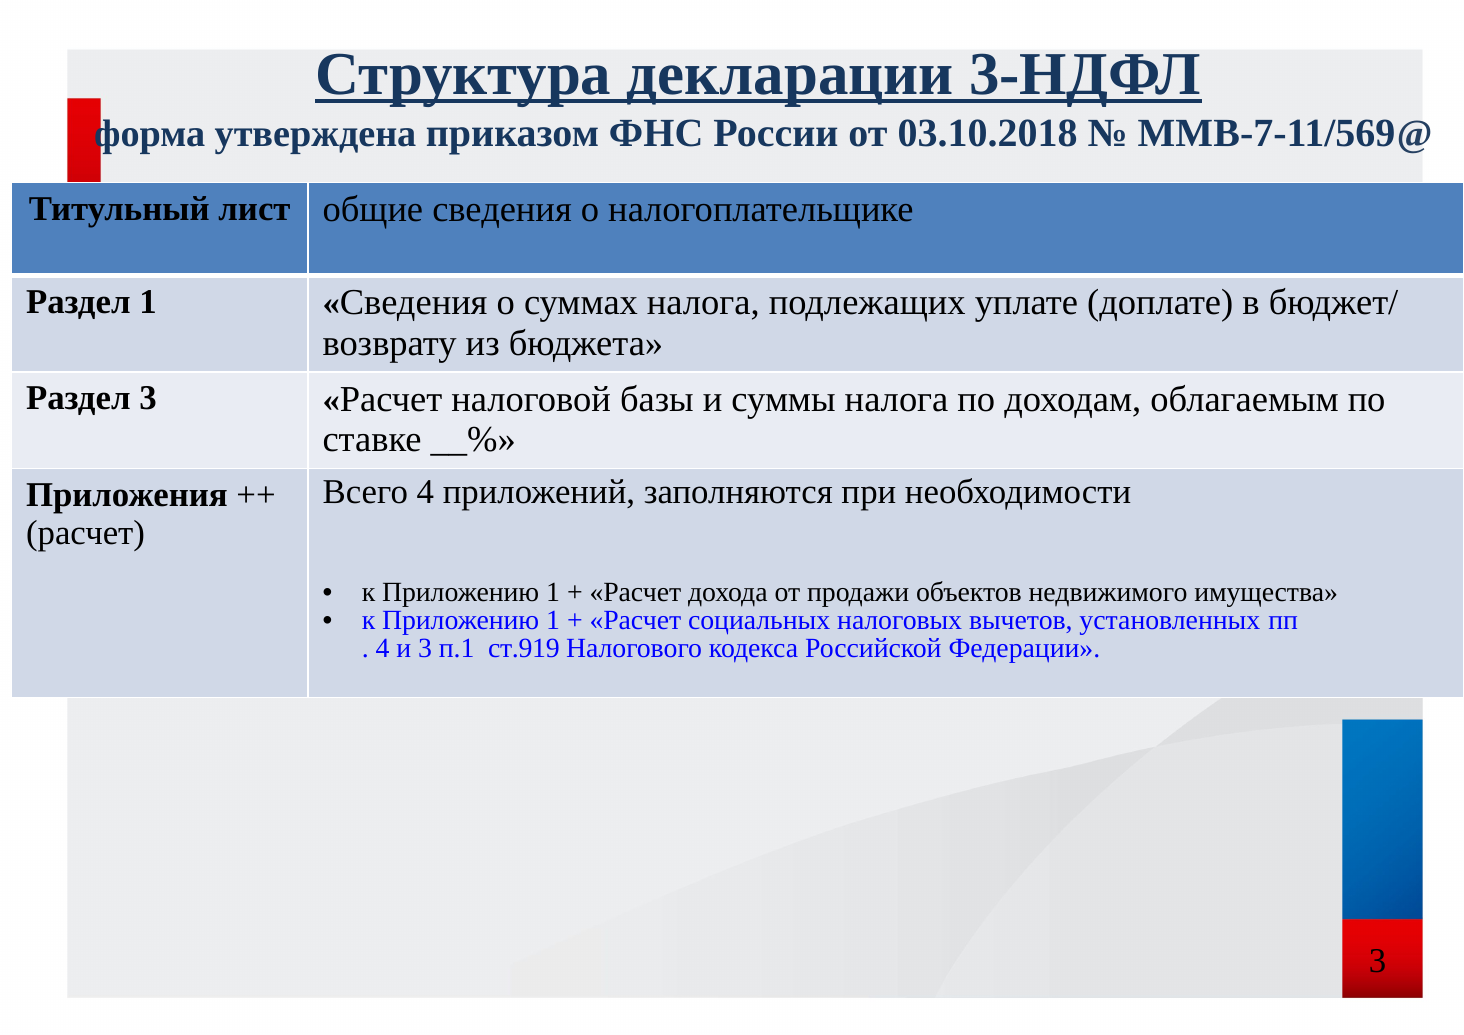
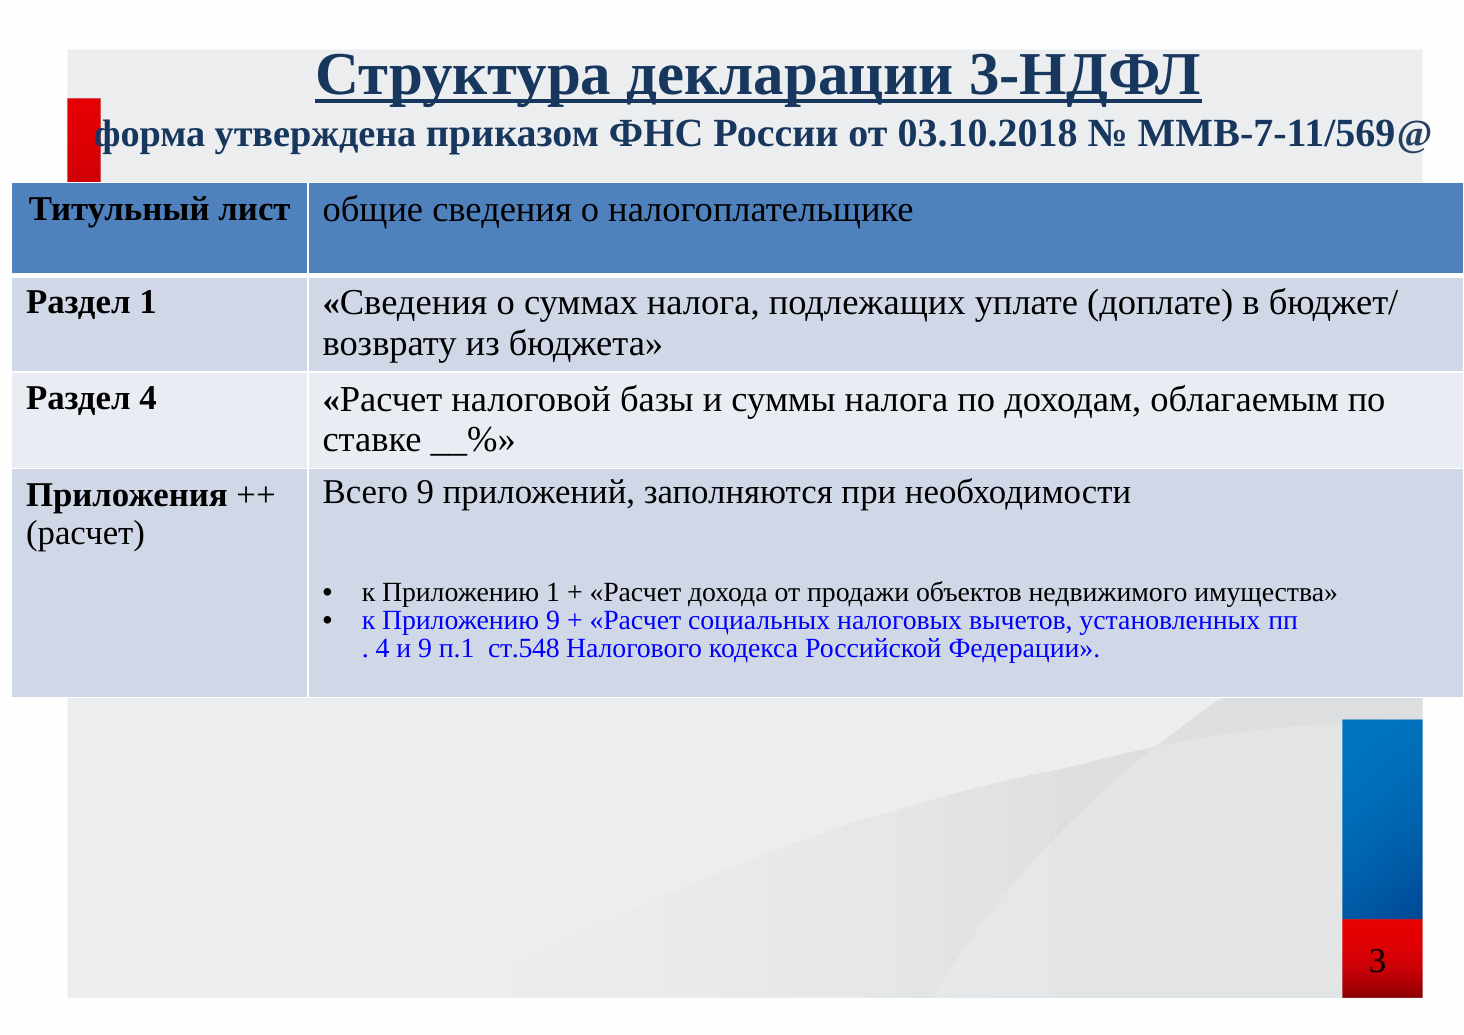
Раздел 3: 3 -> 4
Всего 4: 4 -> 9
1 at (553, 620): 1 -> 9
и 3: 3 -> 9
ст.919: ст.919 -> ст.548
